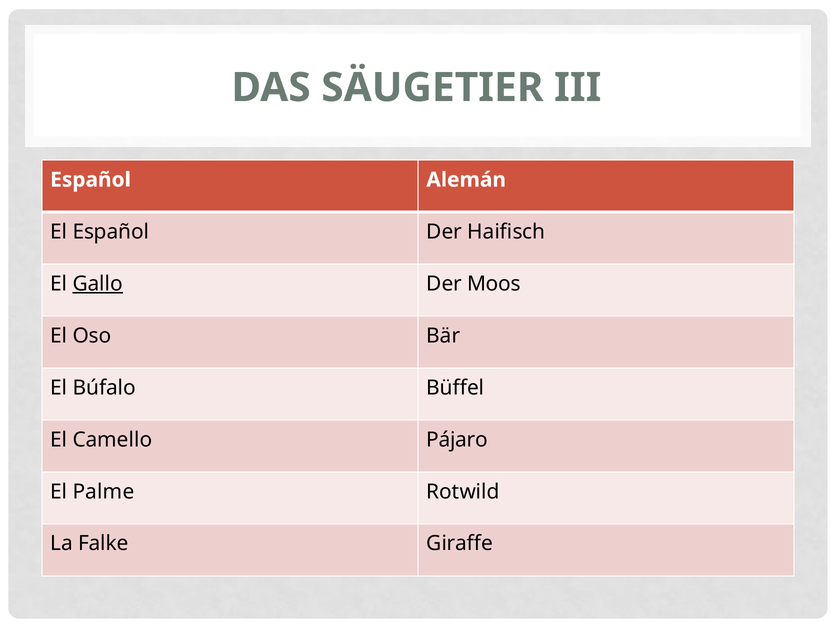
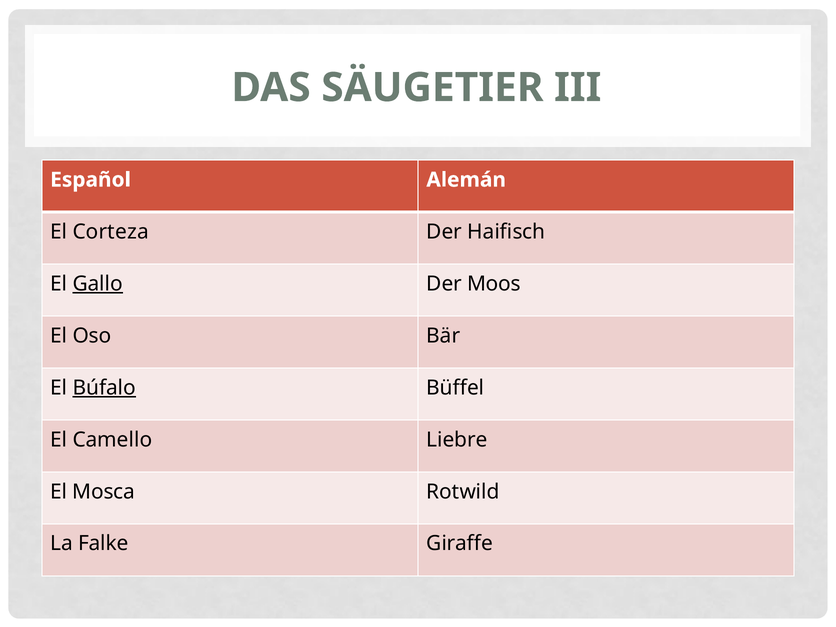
El Español: Español -> Corteza
Búfalo underline: none -> present
Pájaro: Pájaro -> Liebre
Palme: Palme -> Mosca
